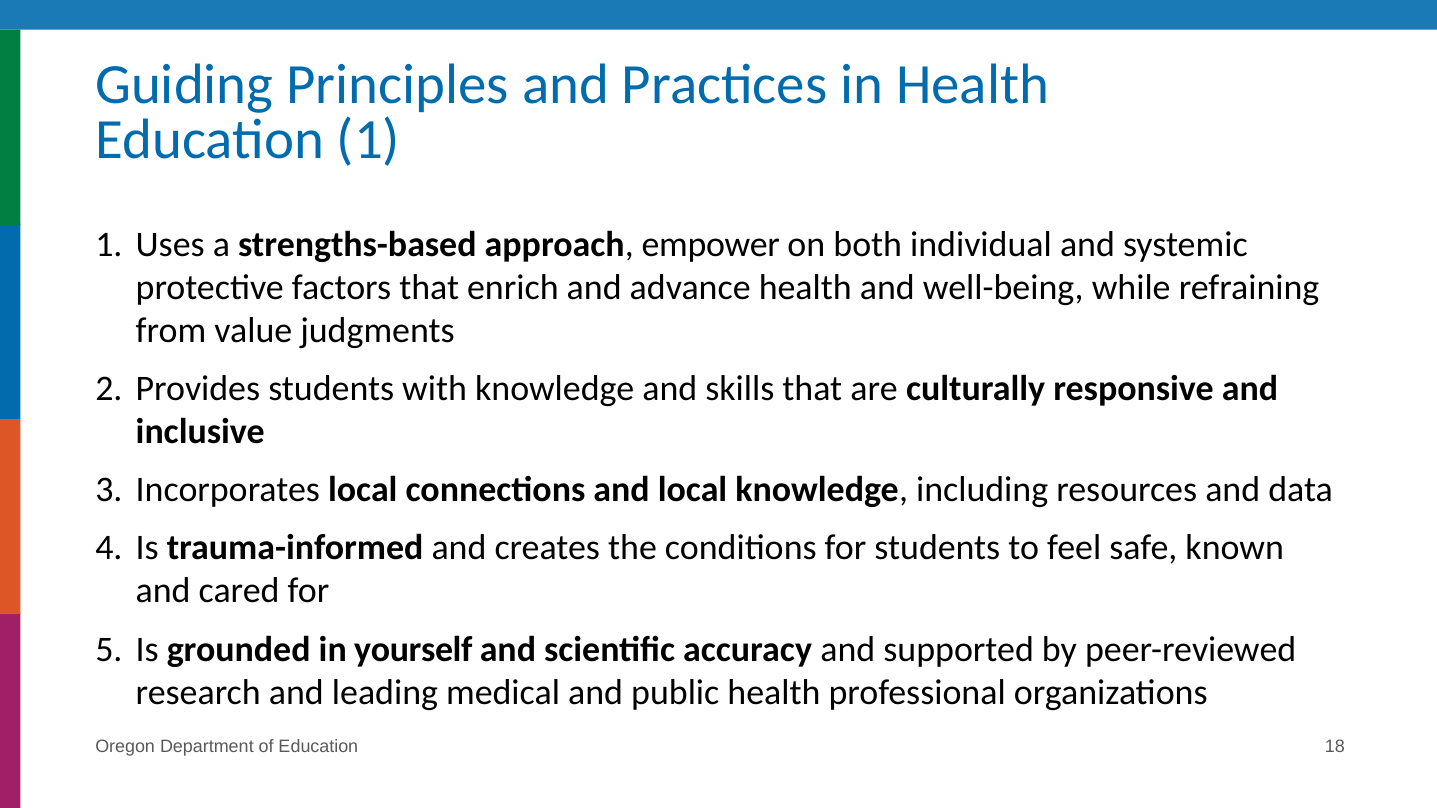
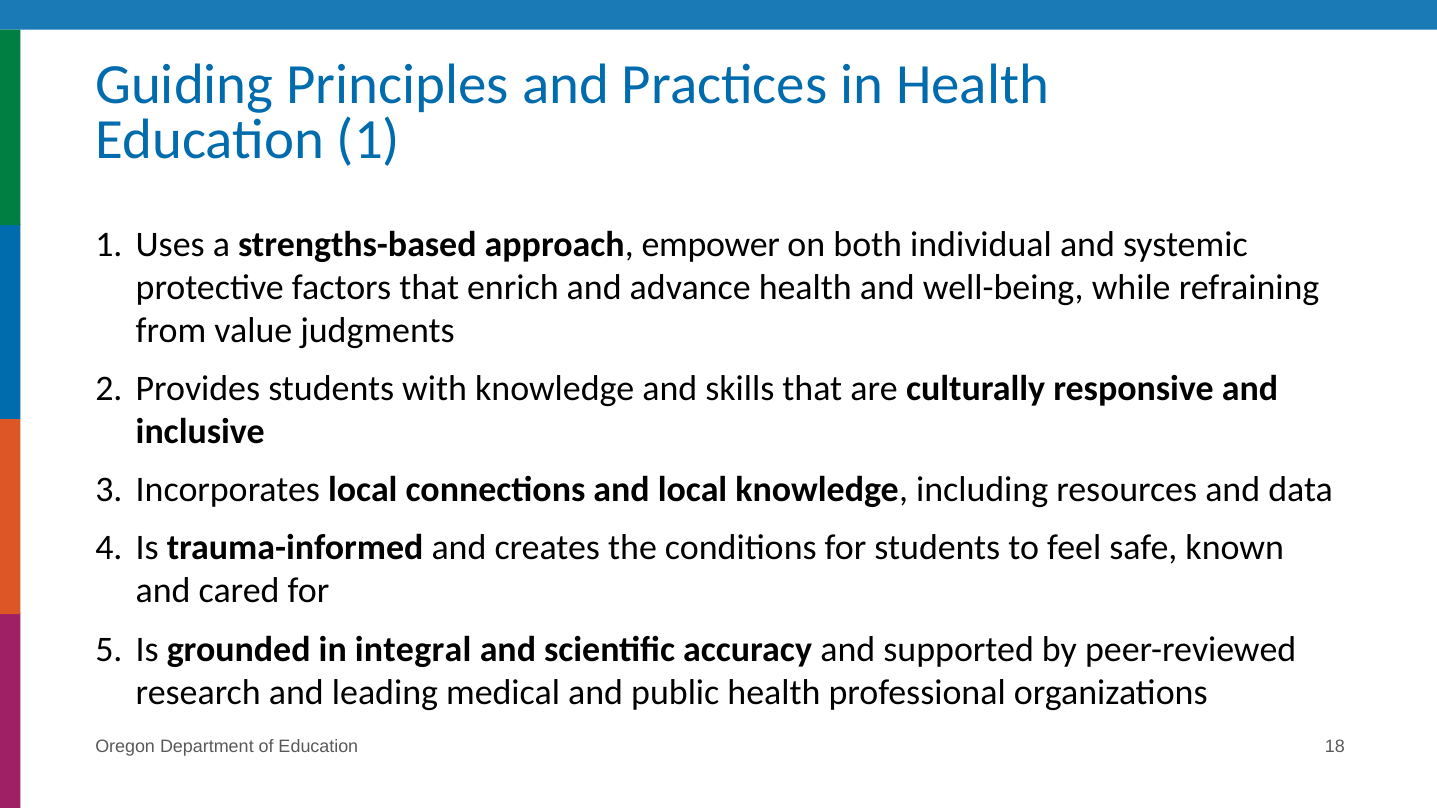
yourself: yourself -> integral
